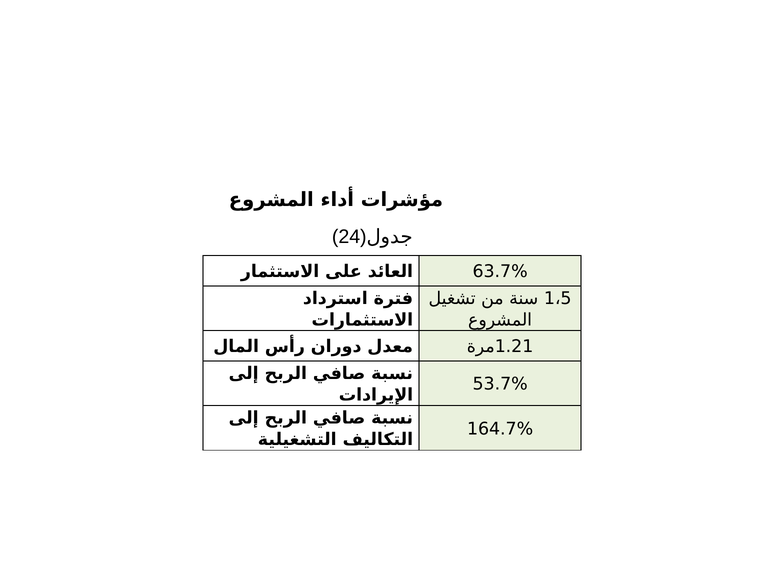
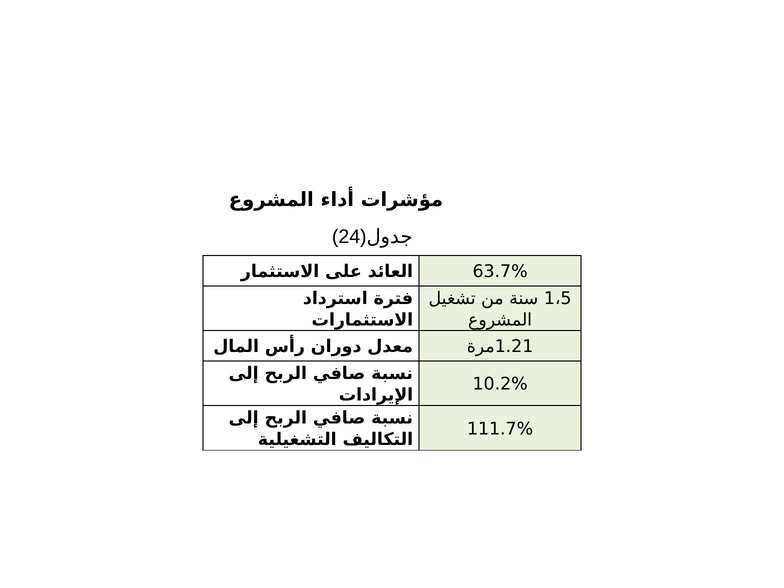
53.7%: 53.7% -> 10.2%
164.7%: 164.7% -> 111.7%
